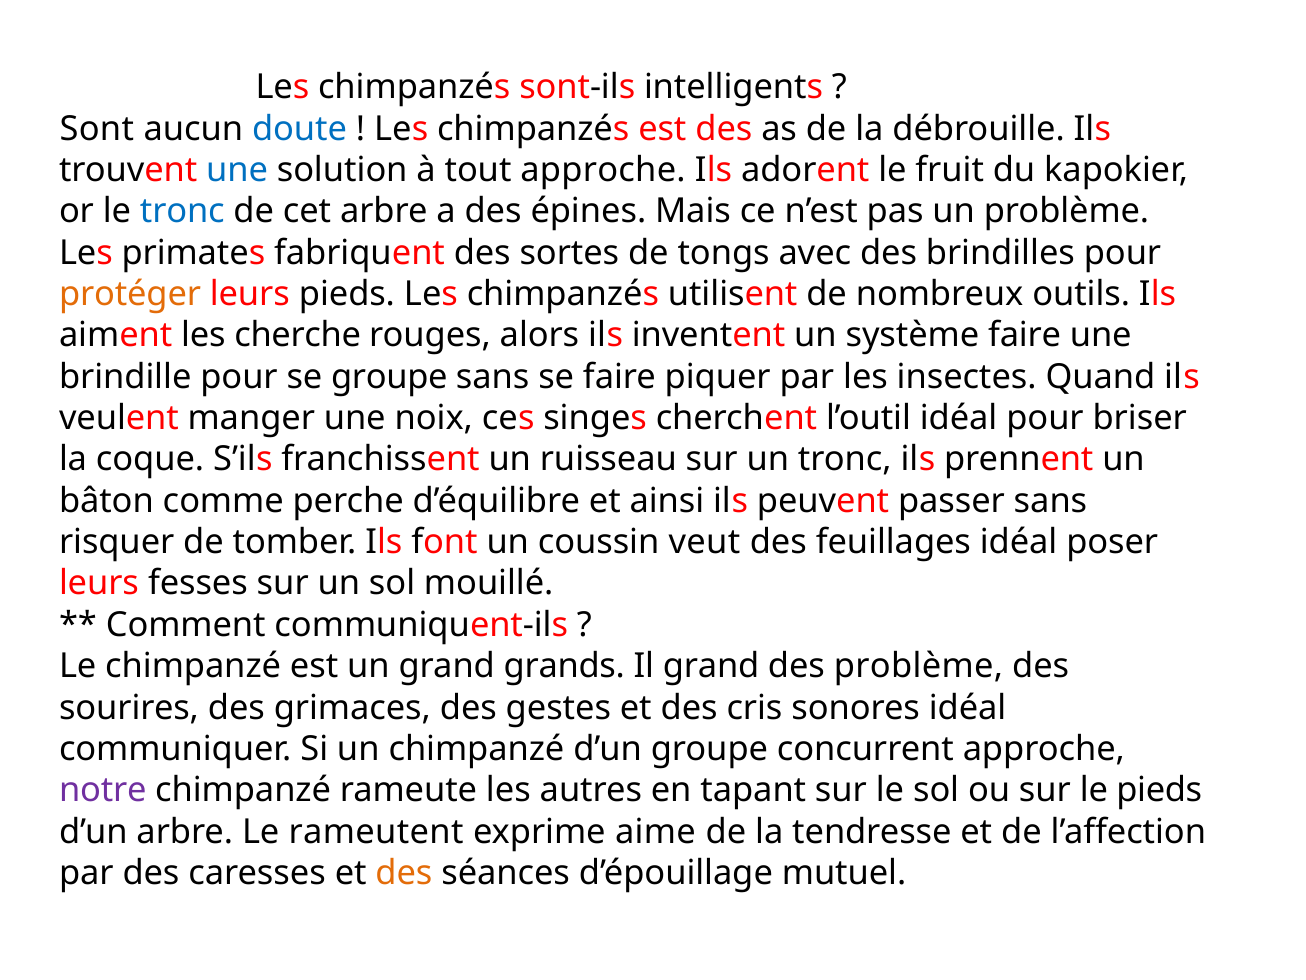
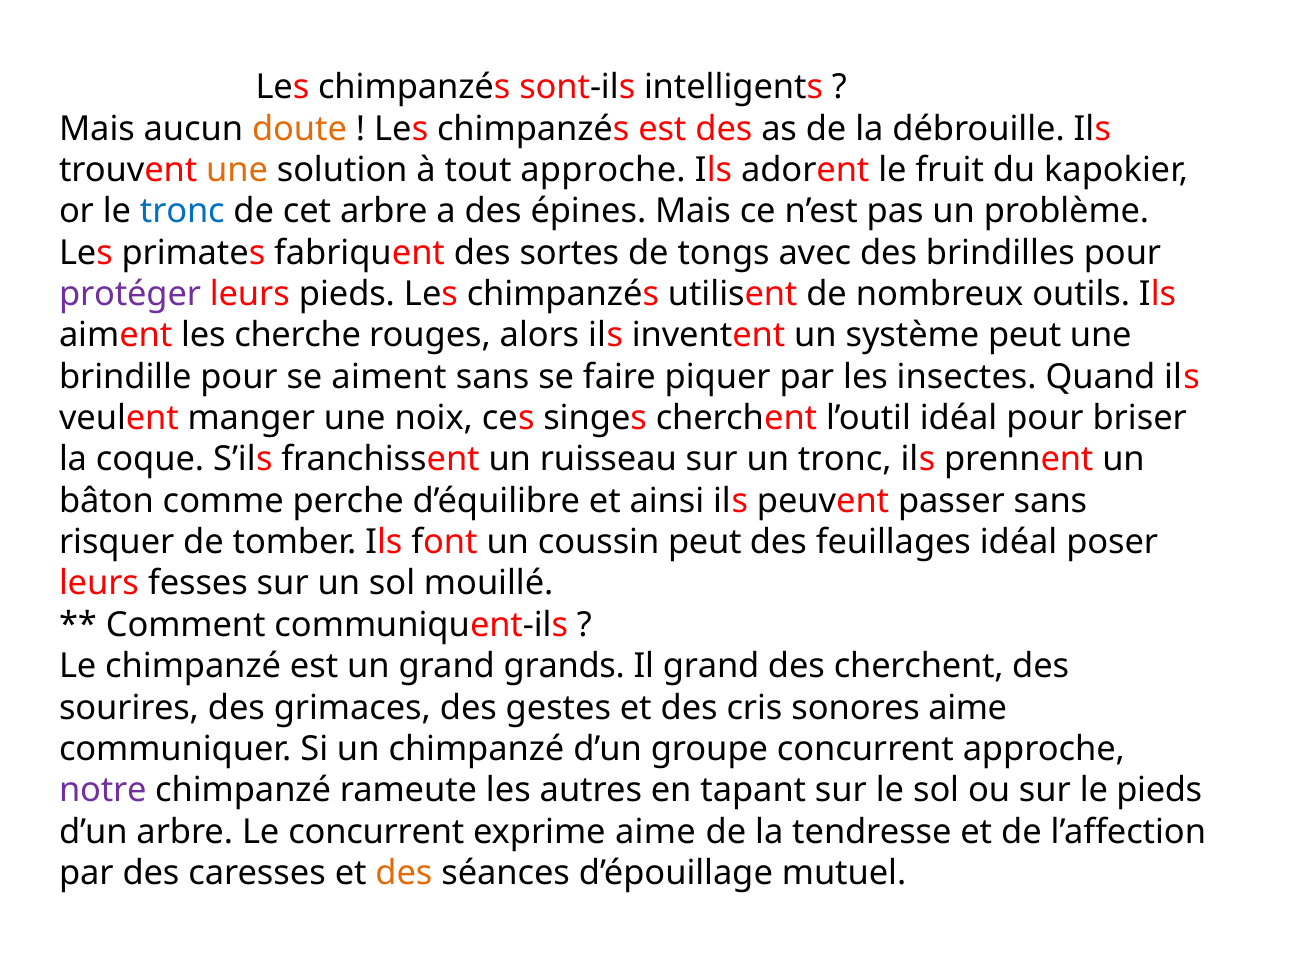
Sont at (97, 129): Sont -> Mais
doute colour: blue -> orange
une at (237, 170) colour: blue -> orange
protéger colour: orange -> purple
système faire: faire -> peut
se groupe: groupe -> aiment
coussin veut: veut -> peut
des problème: problème -> cherchent
sonores idéal: idéal -> aime
Le rameutent: rameutent -> concurrent
